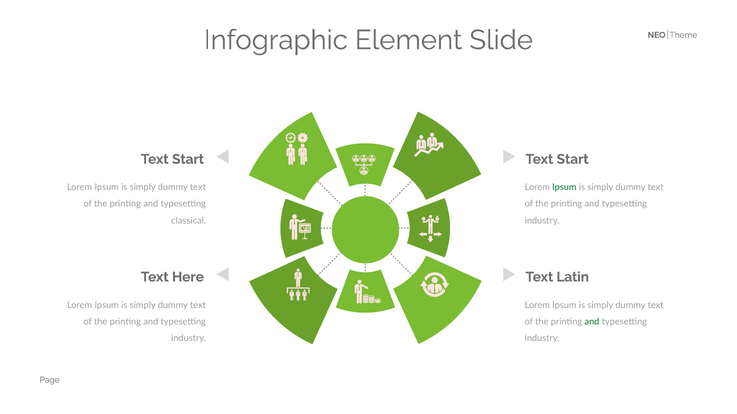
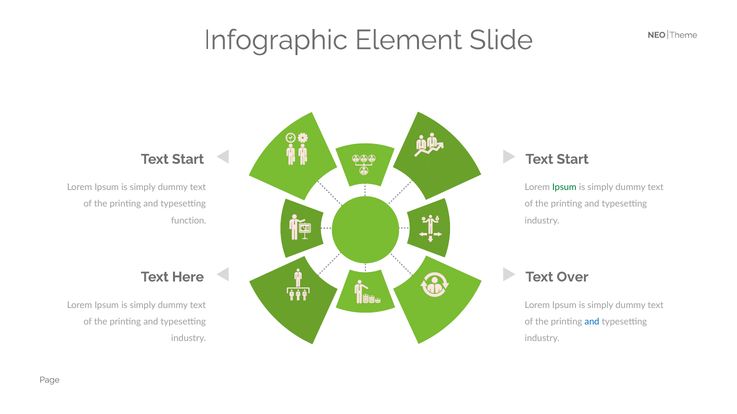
classical: classical -> function
Latin: Latin -> Over
and at (592, 322) colour: green -> blue
